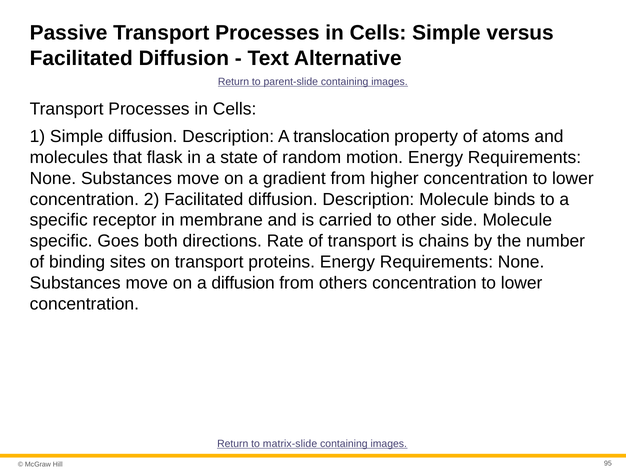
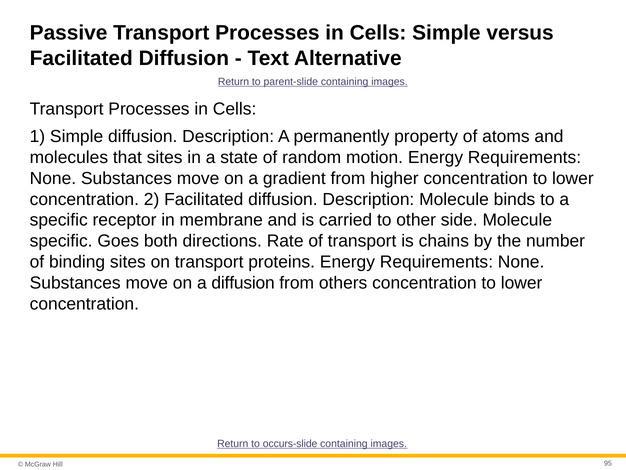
translocation: translocation -> permanently
that flask: flask -> sites
matrix-slide: matrix-slide -> occurs-slide
